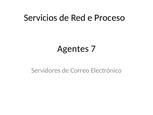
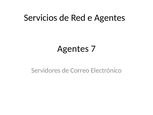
e Proceso: Proceso -> Agentes
